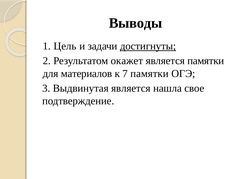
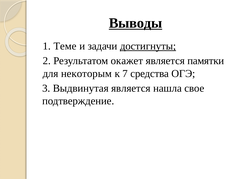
Выводы underline: none -> present
Цель: Цель -> Теме
материалов: материалов -> некоторым
7 памятки: памятки -> средства
